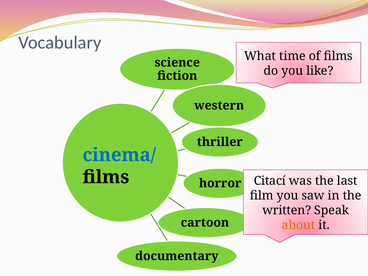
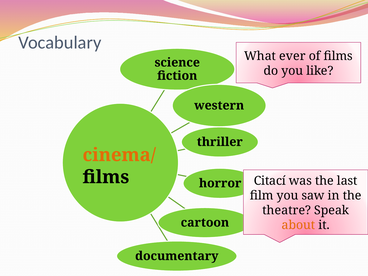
time: time -> ever
cinema/ colour: blue -> orange
written: written -> theatre
